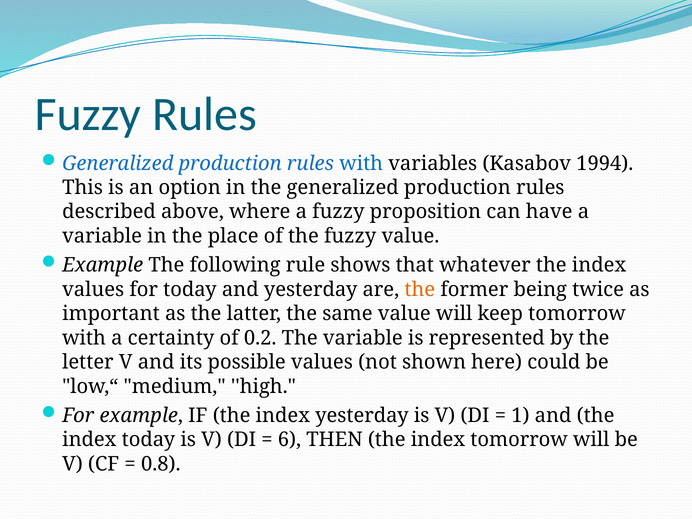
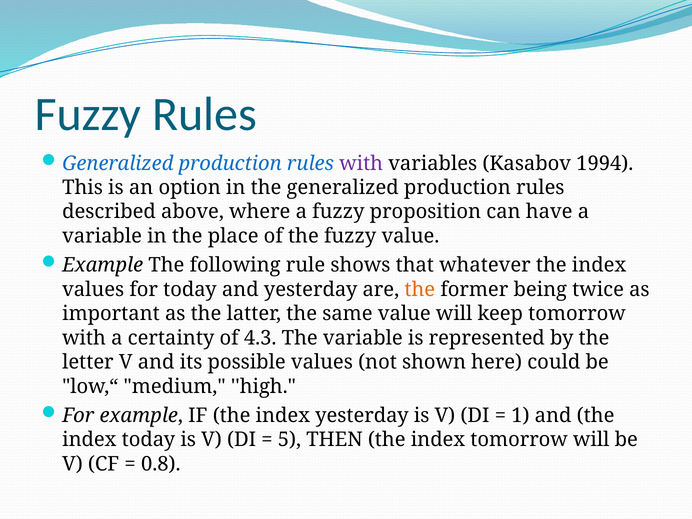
with at (361, 163) colour: blue -> purple
0.2: 0.2 -> 4.3
6: 6 -> 5
